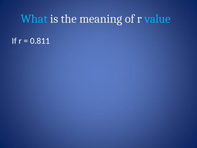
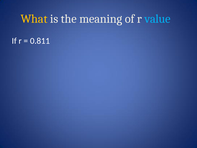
What colour: light blue -> yellow
